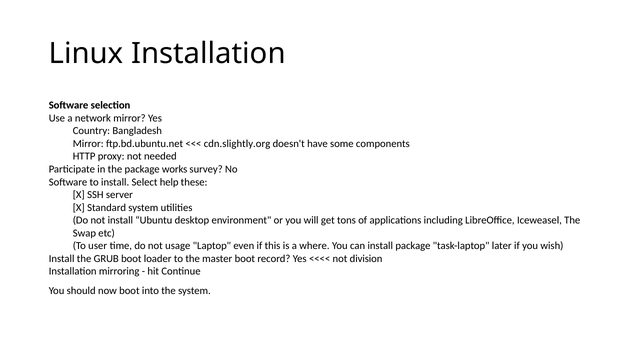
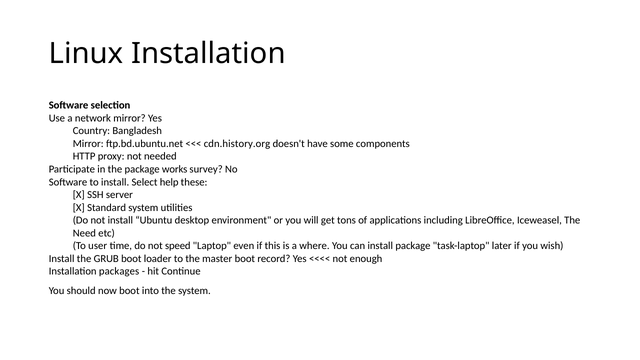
cdn.slightly.org: cdn.slightly.org -> cdn.history.org
Swap: Swap -> Need
usage: usage -> speed
division: division -> enough
mirroring: mirroring -> packages
